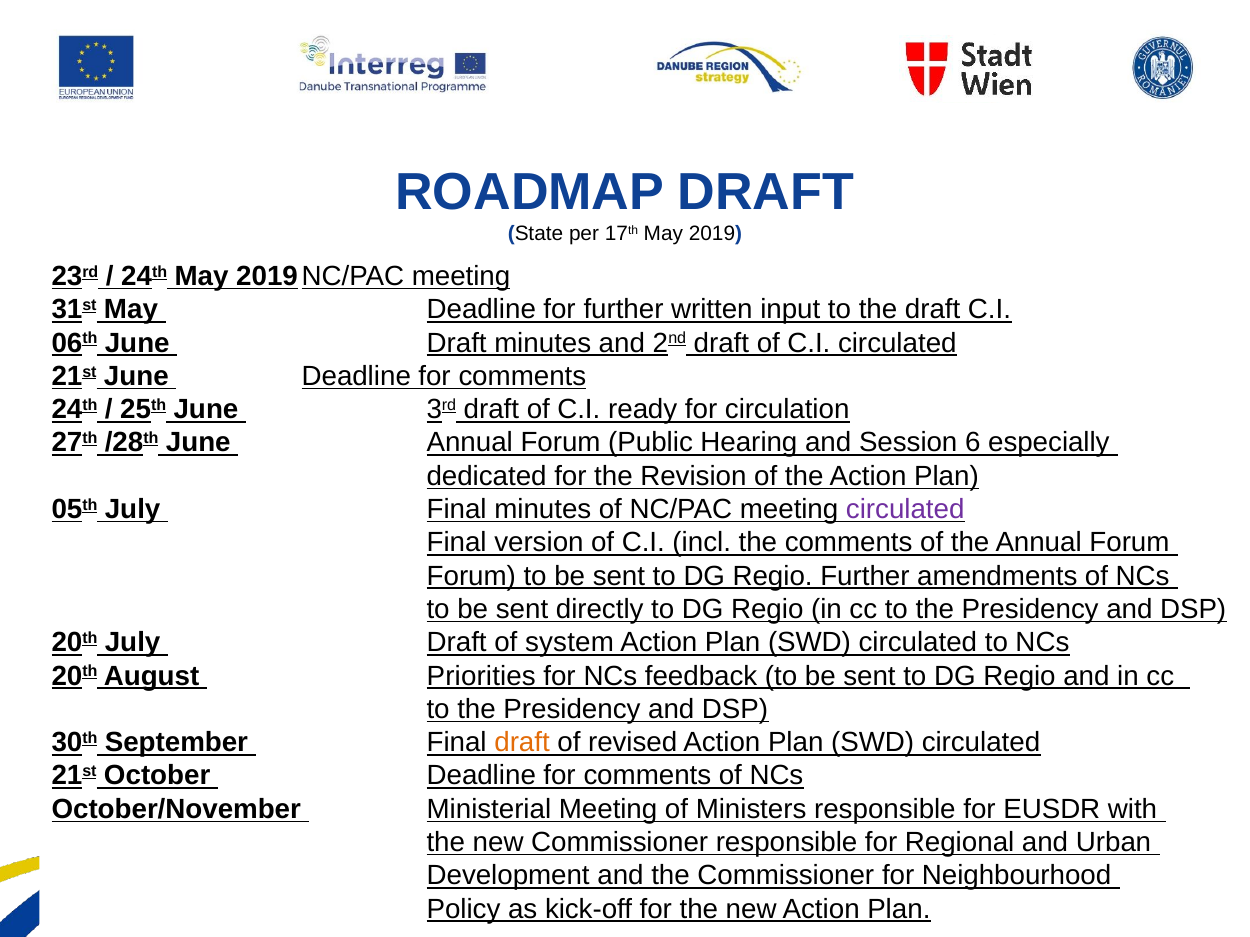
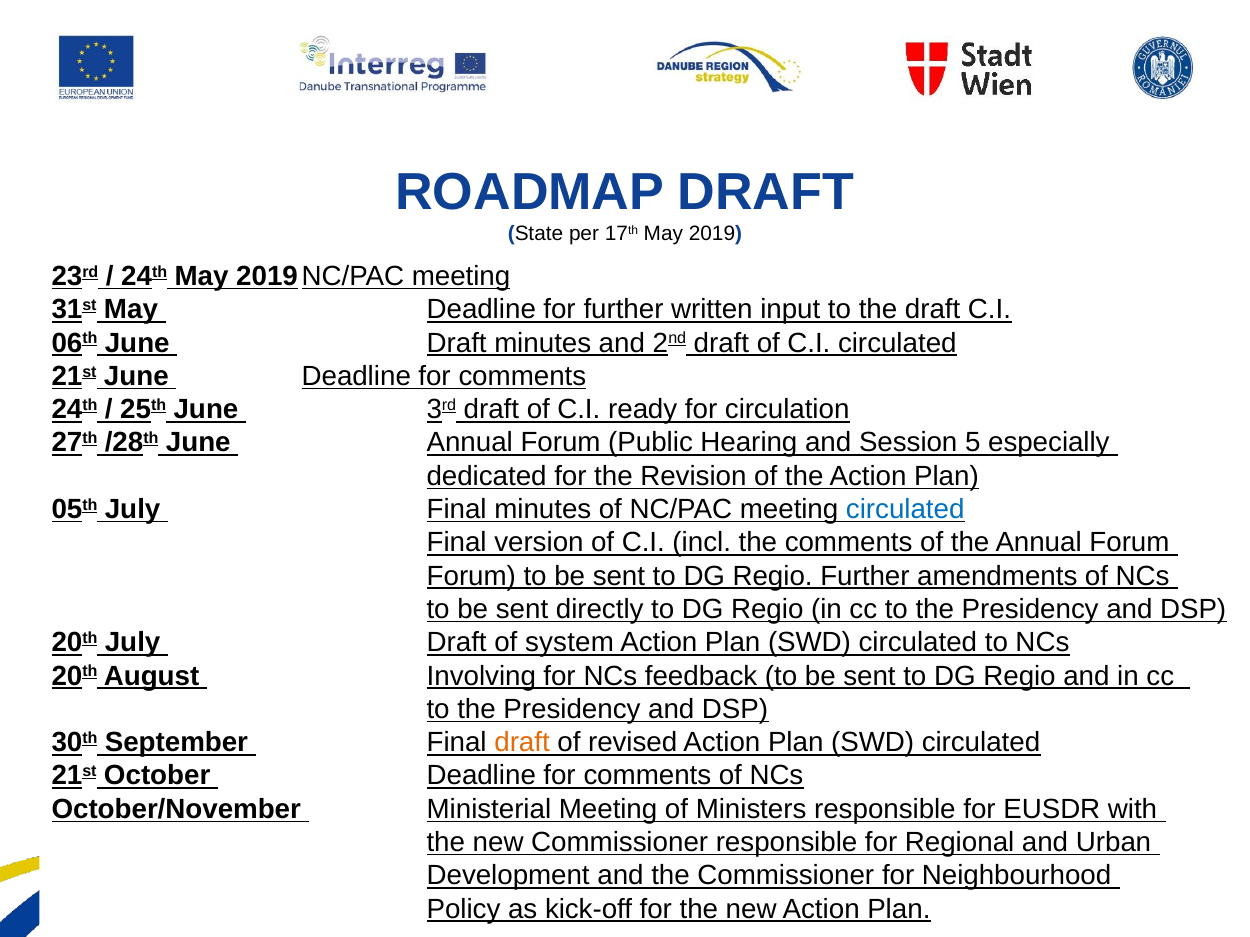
6: 6 -> 5
circulated at (905, 510) colour: purple -> blue
Priorities: Priorities -> Involving
